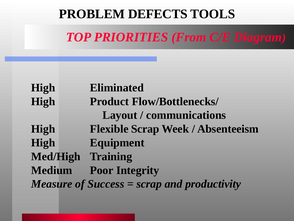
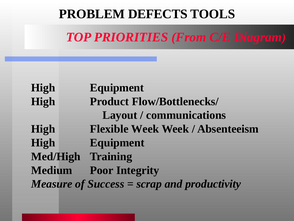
Eliminated at (117, 87): Eliminated -> Equipment
Flexible Scrap: Scrap -> Week
